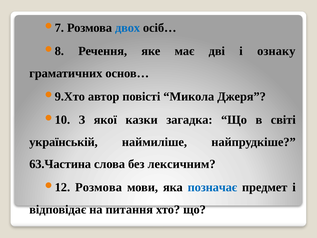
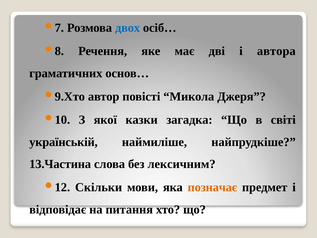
ознаку: ознаку -> автора
63.Частина: 63.Частина -> 13.Частина
Розмова at (99, 187): Розмова -> Скільки
позначає colour: blue -> orange
